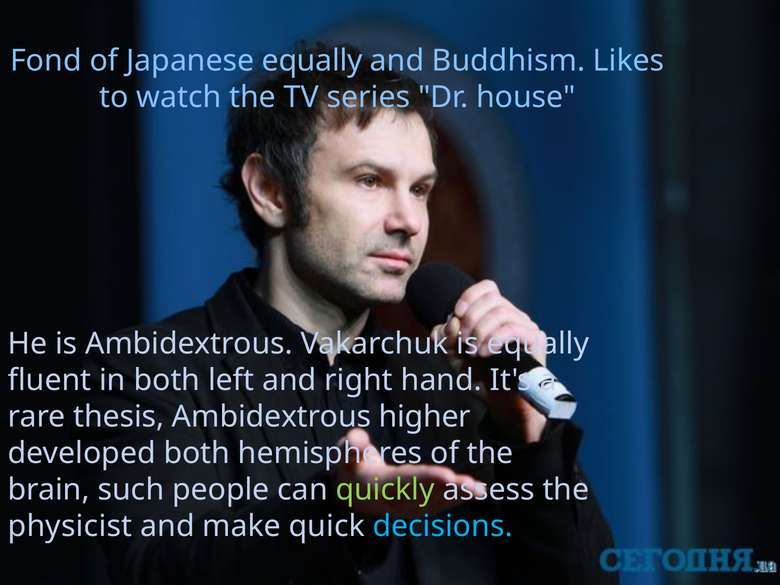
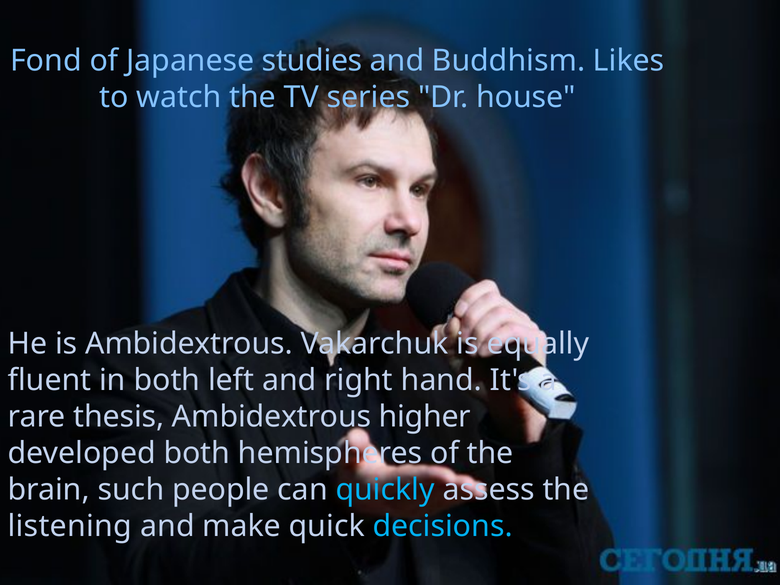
Japanese equally: equally -> studies
quickly colour: light green -> light blue
physicist: physicist -> listening
